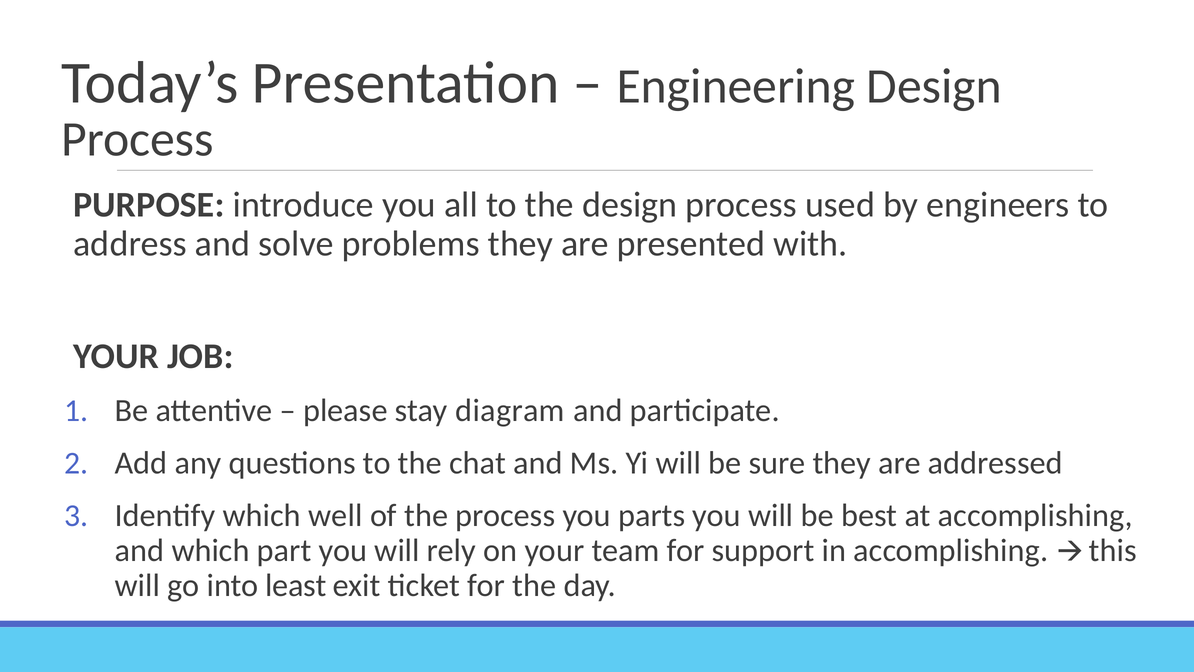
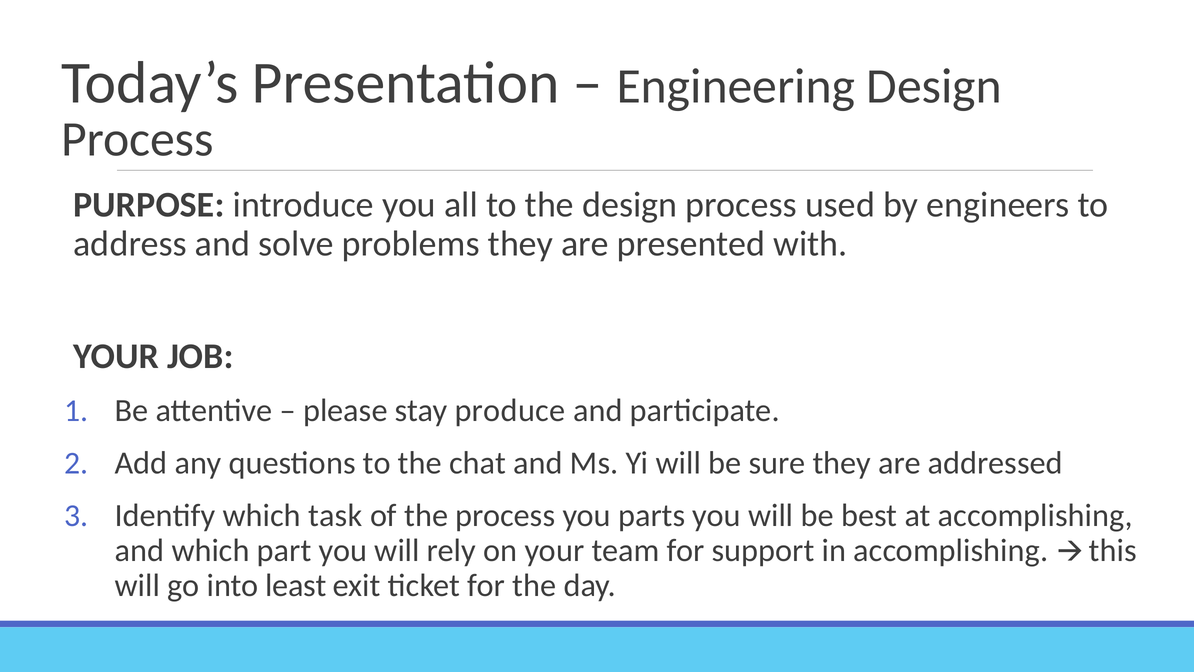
diagram: diagram -> produce
well: well -> task
